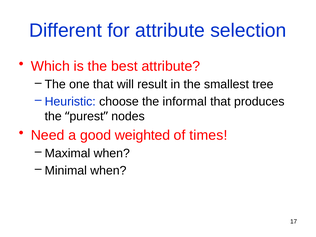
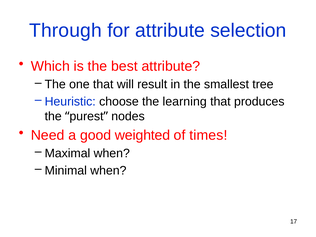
Different: Different -> Through
informal: informal -> learning
